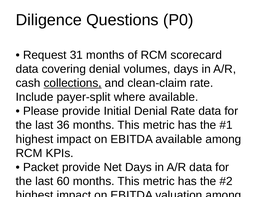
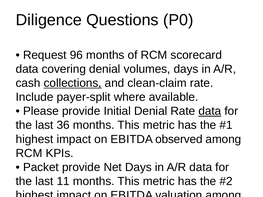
31: 31 -> 96
data at (210, 111) underline: none -> present
EBITDA available: available -> observed
60: 60 -> 11
